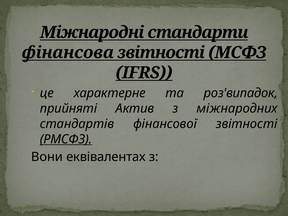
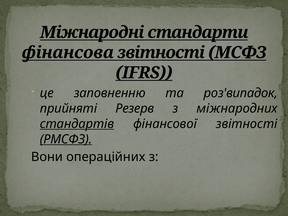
характерне: характерне -> заповненню
Актив: Актив -> Резерв
стандартів underline: none -> present
еквівалентах: еквівалентах -> операційних
